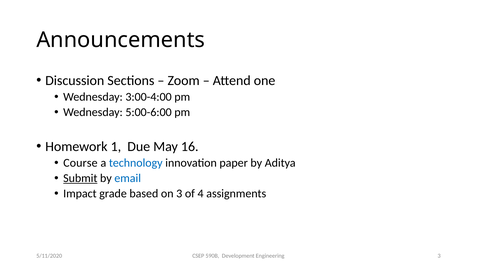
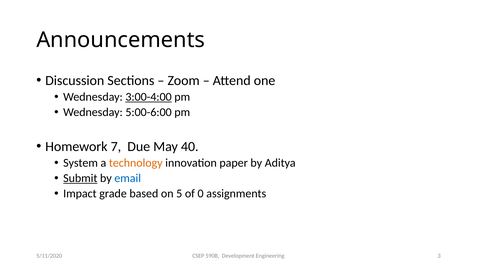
3:00-4:00 underline: none -> present
1: 1 -> 7
16: 16 -> 40
Course: Course -> System
technology colour: blue -> orange
on 3: 3 -> 5
4: 4 -> 0
